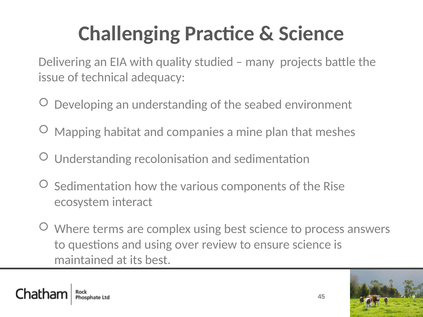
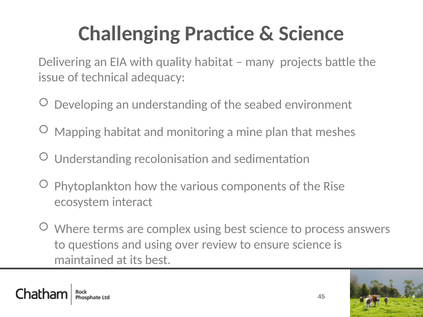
quality studied: studied -> habitat
companies: companies -> monitoring
Sedimentation at (93, 186): Sedimentation -> Phytoplankton
